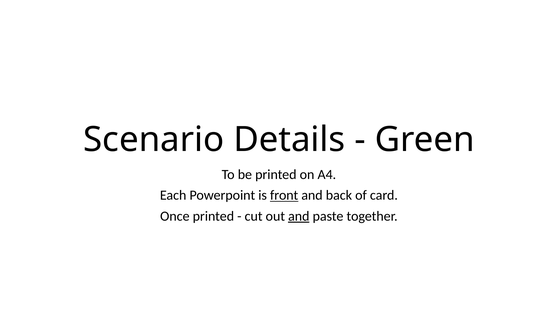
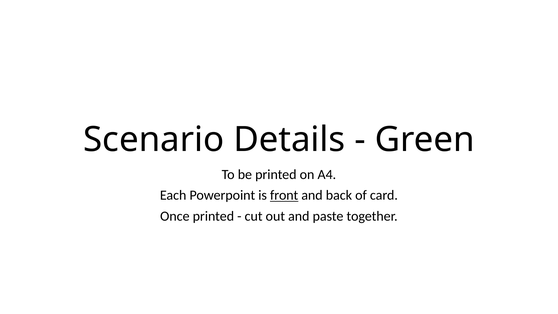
and at (299, 216) underline: present -> none
